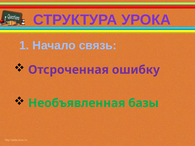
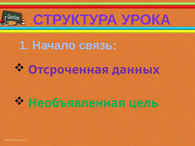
ошибку: ошибку -> данных
базы: базы -> цель
